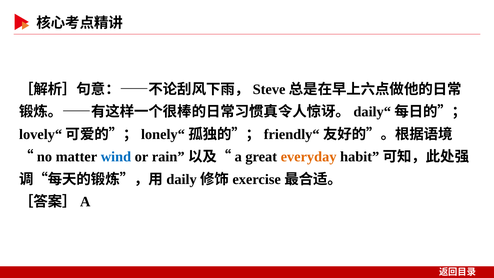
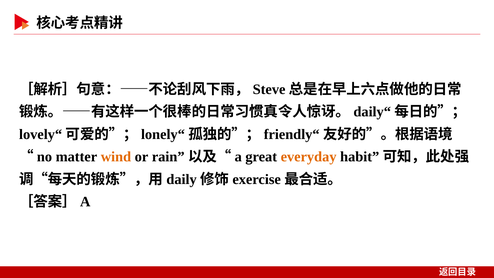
wind colour: blue -> orange
